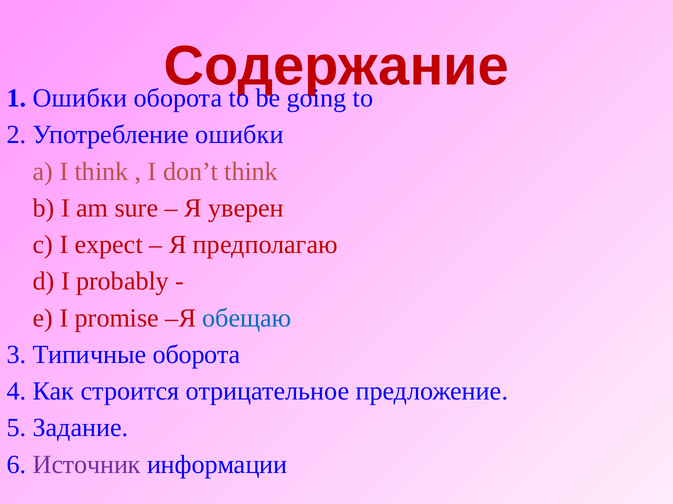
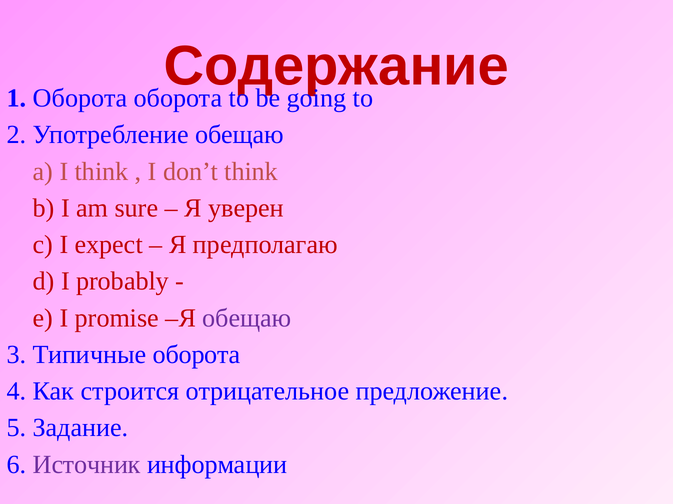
1 Ошибки: Ошибки -> Оборота
Употребление ошибки: ошибки -> обещаю
обещаю at (247, 318) colour: blue -> purple
